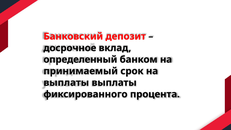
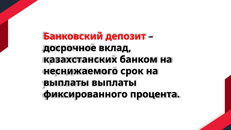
определенный: определенный -> казахстанских
принимаемый: принимаемый -> неснижаемого
